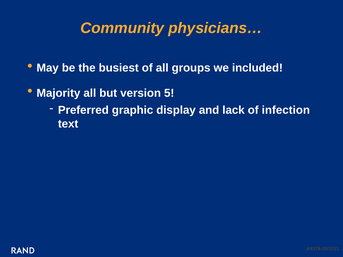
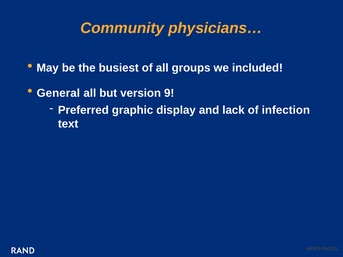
Majority: Majority -> General
5: 5 -> 9
